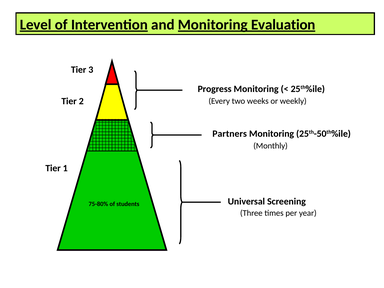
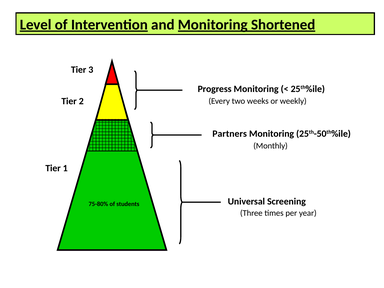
Evaluation: Evaluation -> Shortened
